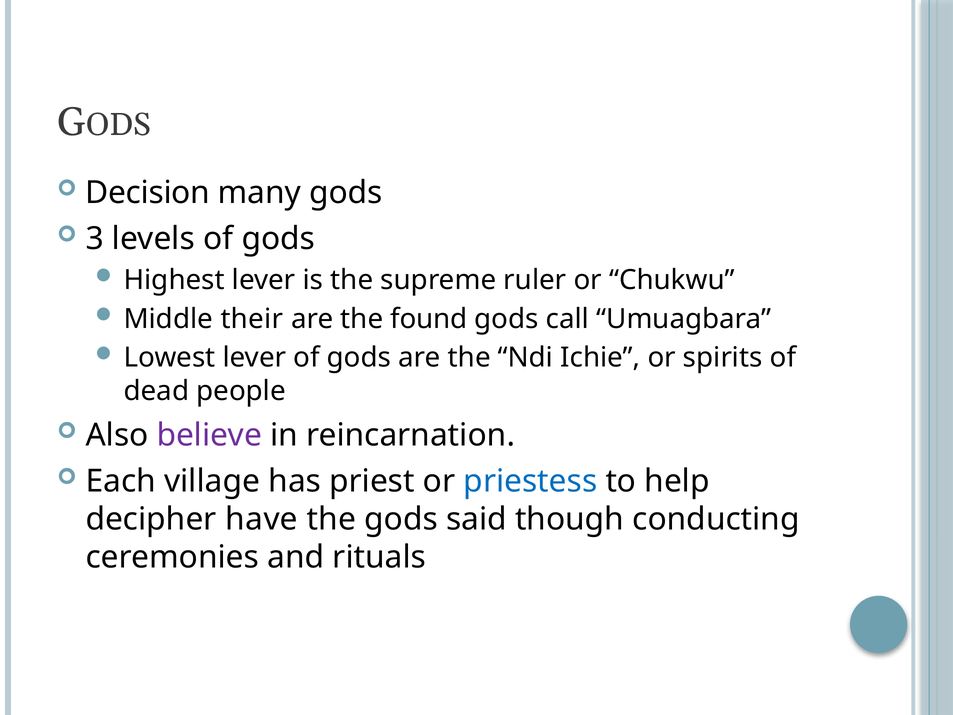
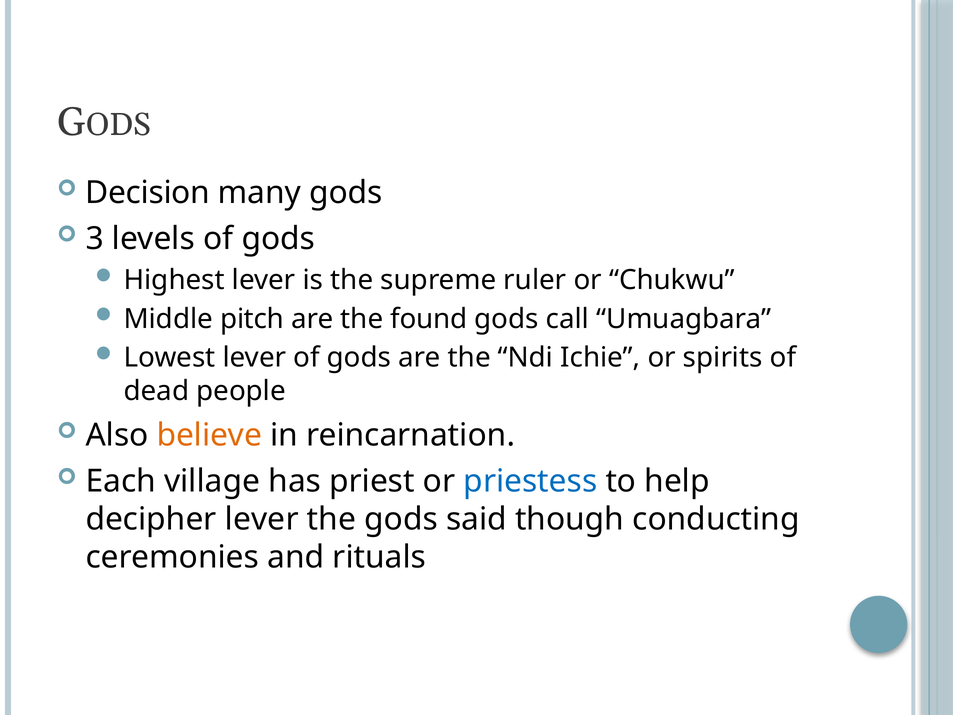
their: their -> pitch
believe colour: purple -> orange
decipher have: have -> lever
